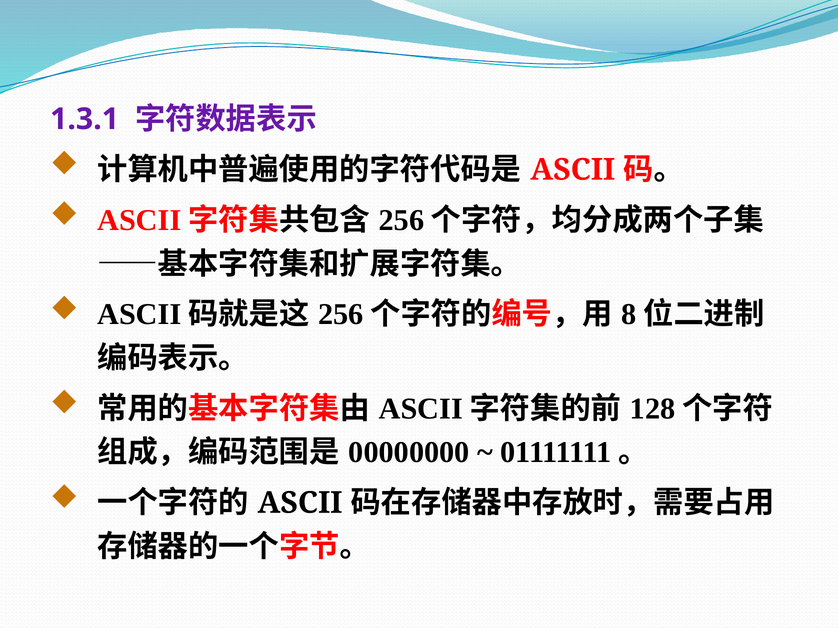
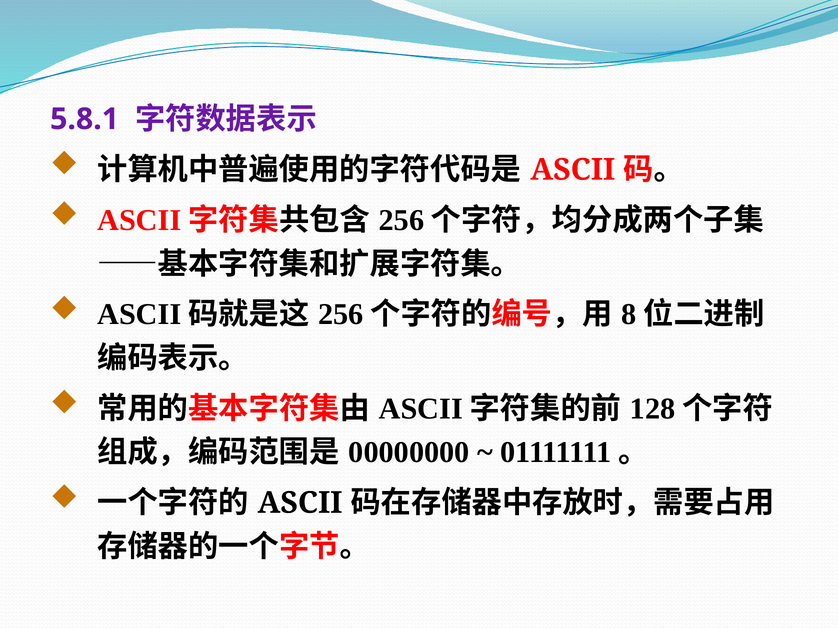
1.3.1: 1.3.1 -> 5.8.1
